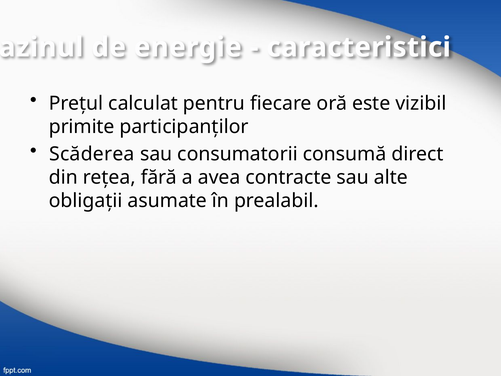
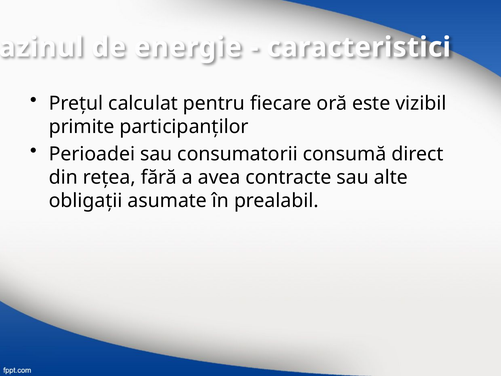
Scăderea: Scăderea -> Perioadei
